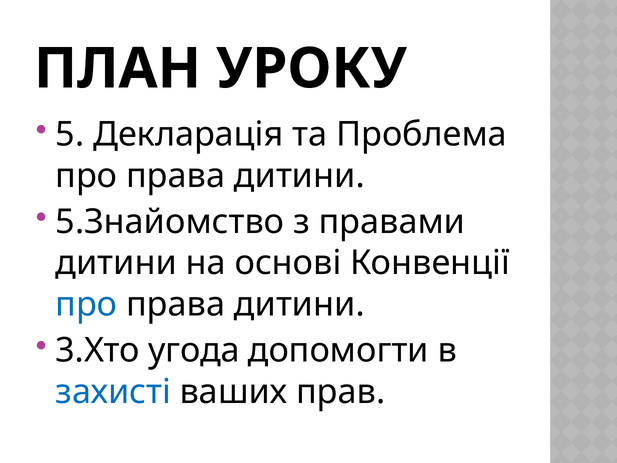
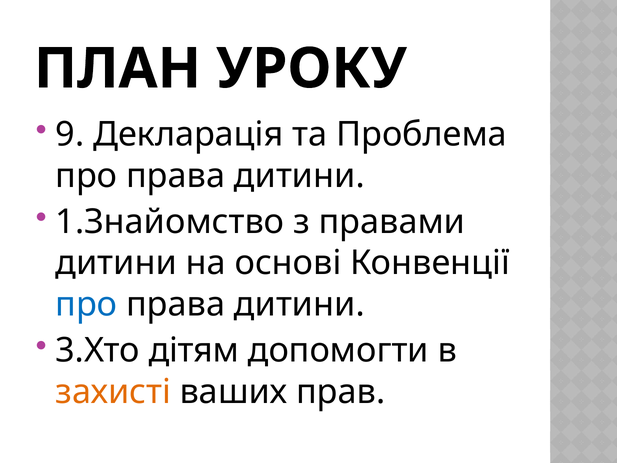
5: 5 -> 9
5.Знайомство: 5.Знайомство -> 1.Знайомство
угода: угода -> дітям
захисті colour: blue -> orange
